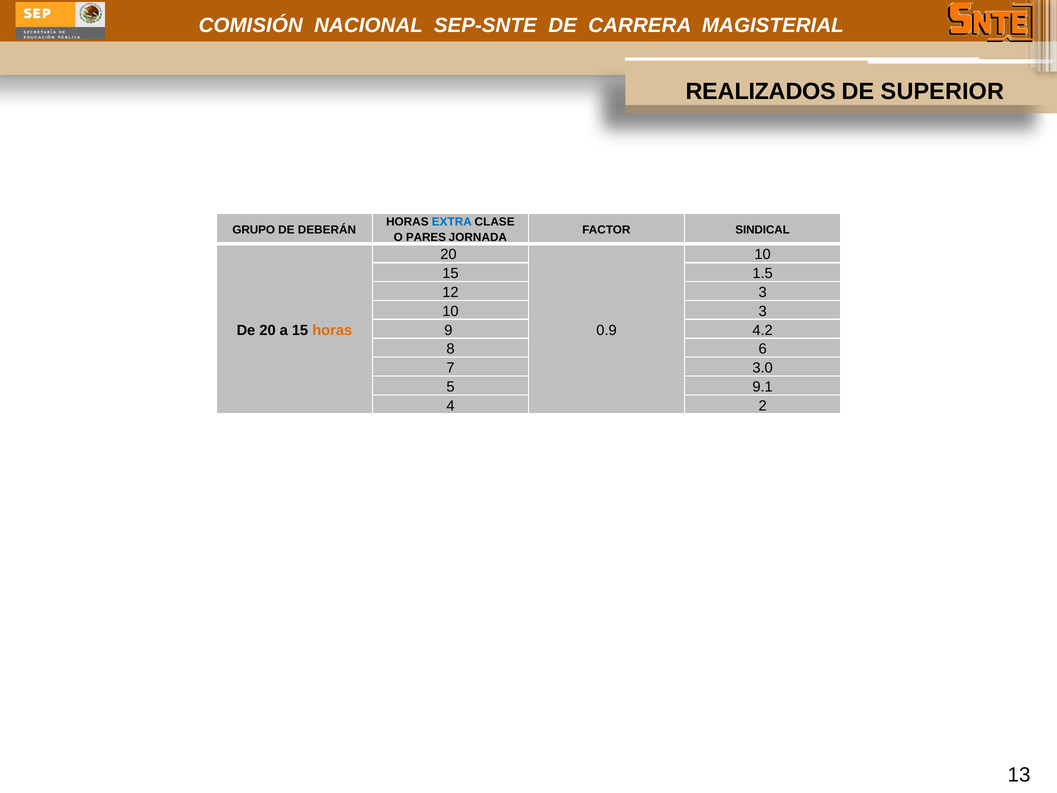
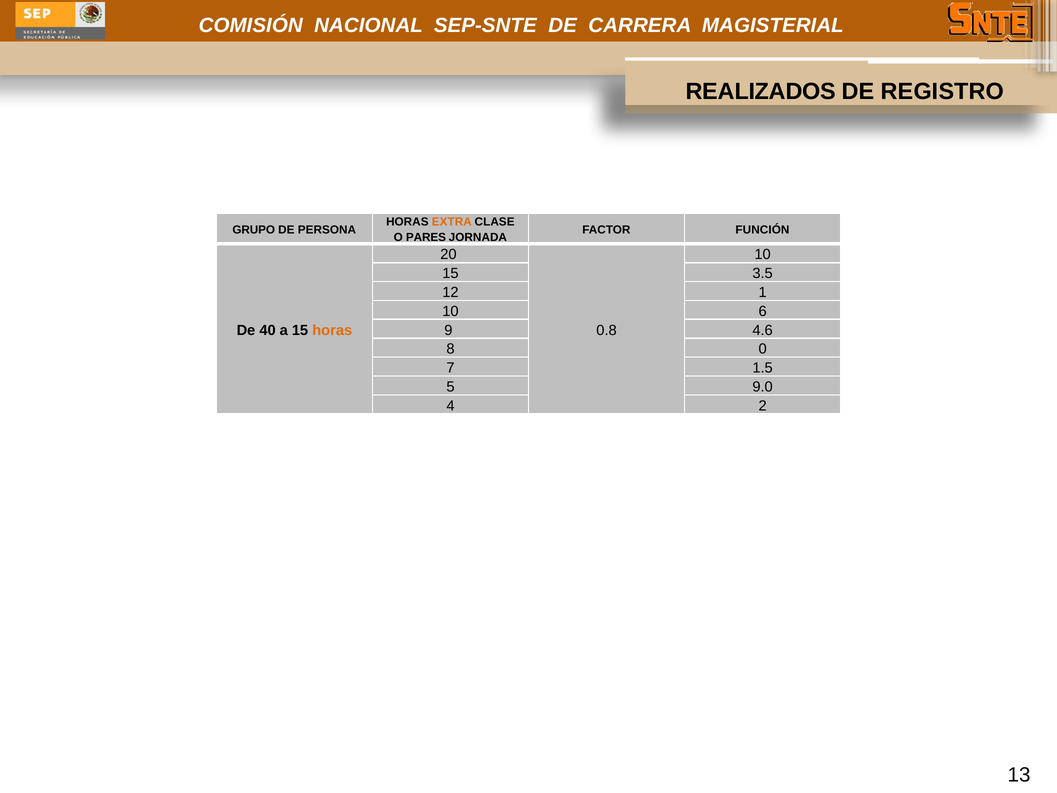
SUPERIOR: SUPERIOR -> REGISTRO
EXTRA colour: blue -> orange
DEBERÁN: DEBERÁN -> PERSONA
SINDICAL: SINDICAL -> FUNCIÓN
1.5: 1.5 -> 3.5
12 3: 3 -> 1
10 3: 3 -> 6
De 20: 20 -> 40
0.9: 0.9 -> 0.8
4.2: 4.2 -> 4.6
6: 6 -> 0
3.0: 3.0 -> 1.5
9.1: 9.1 -> 9.0
